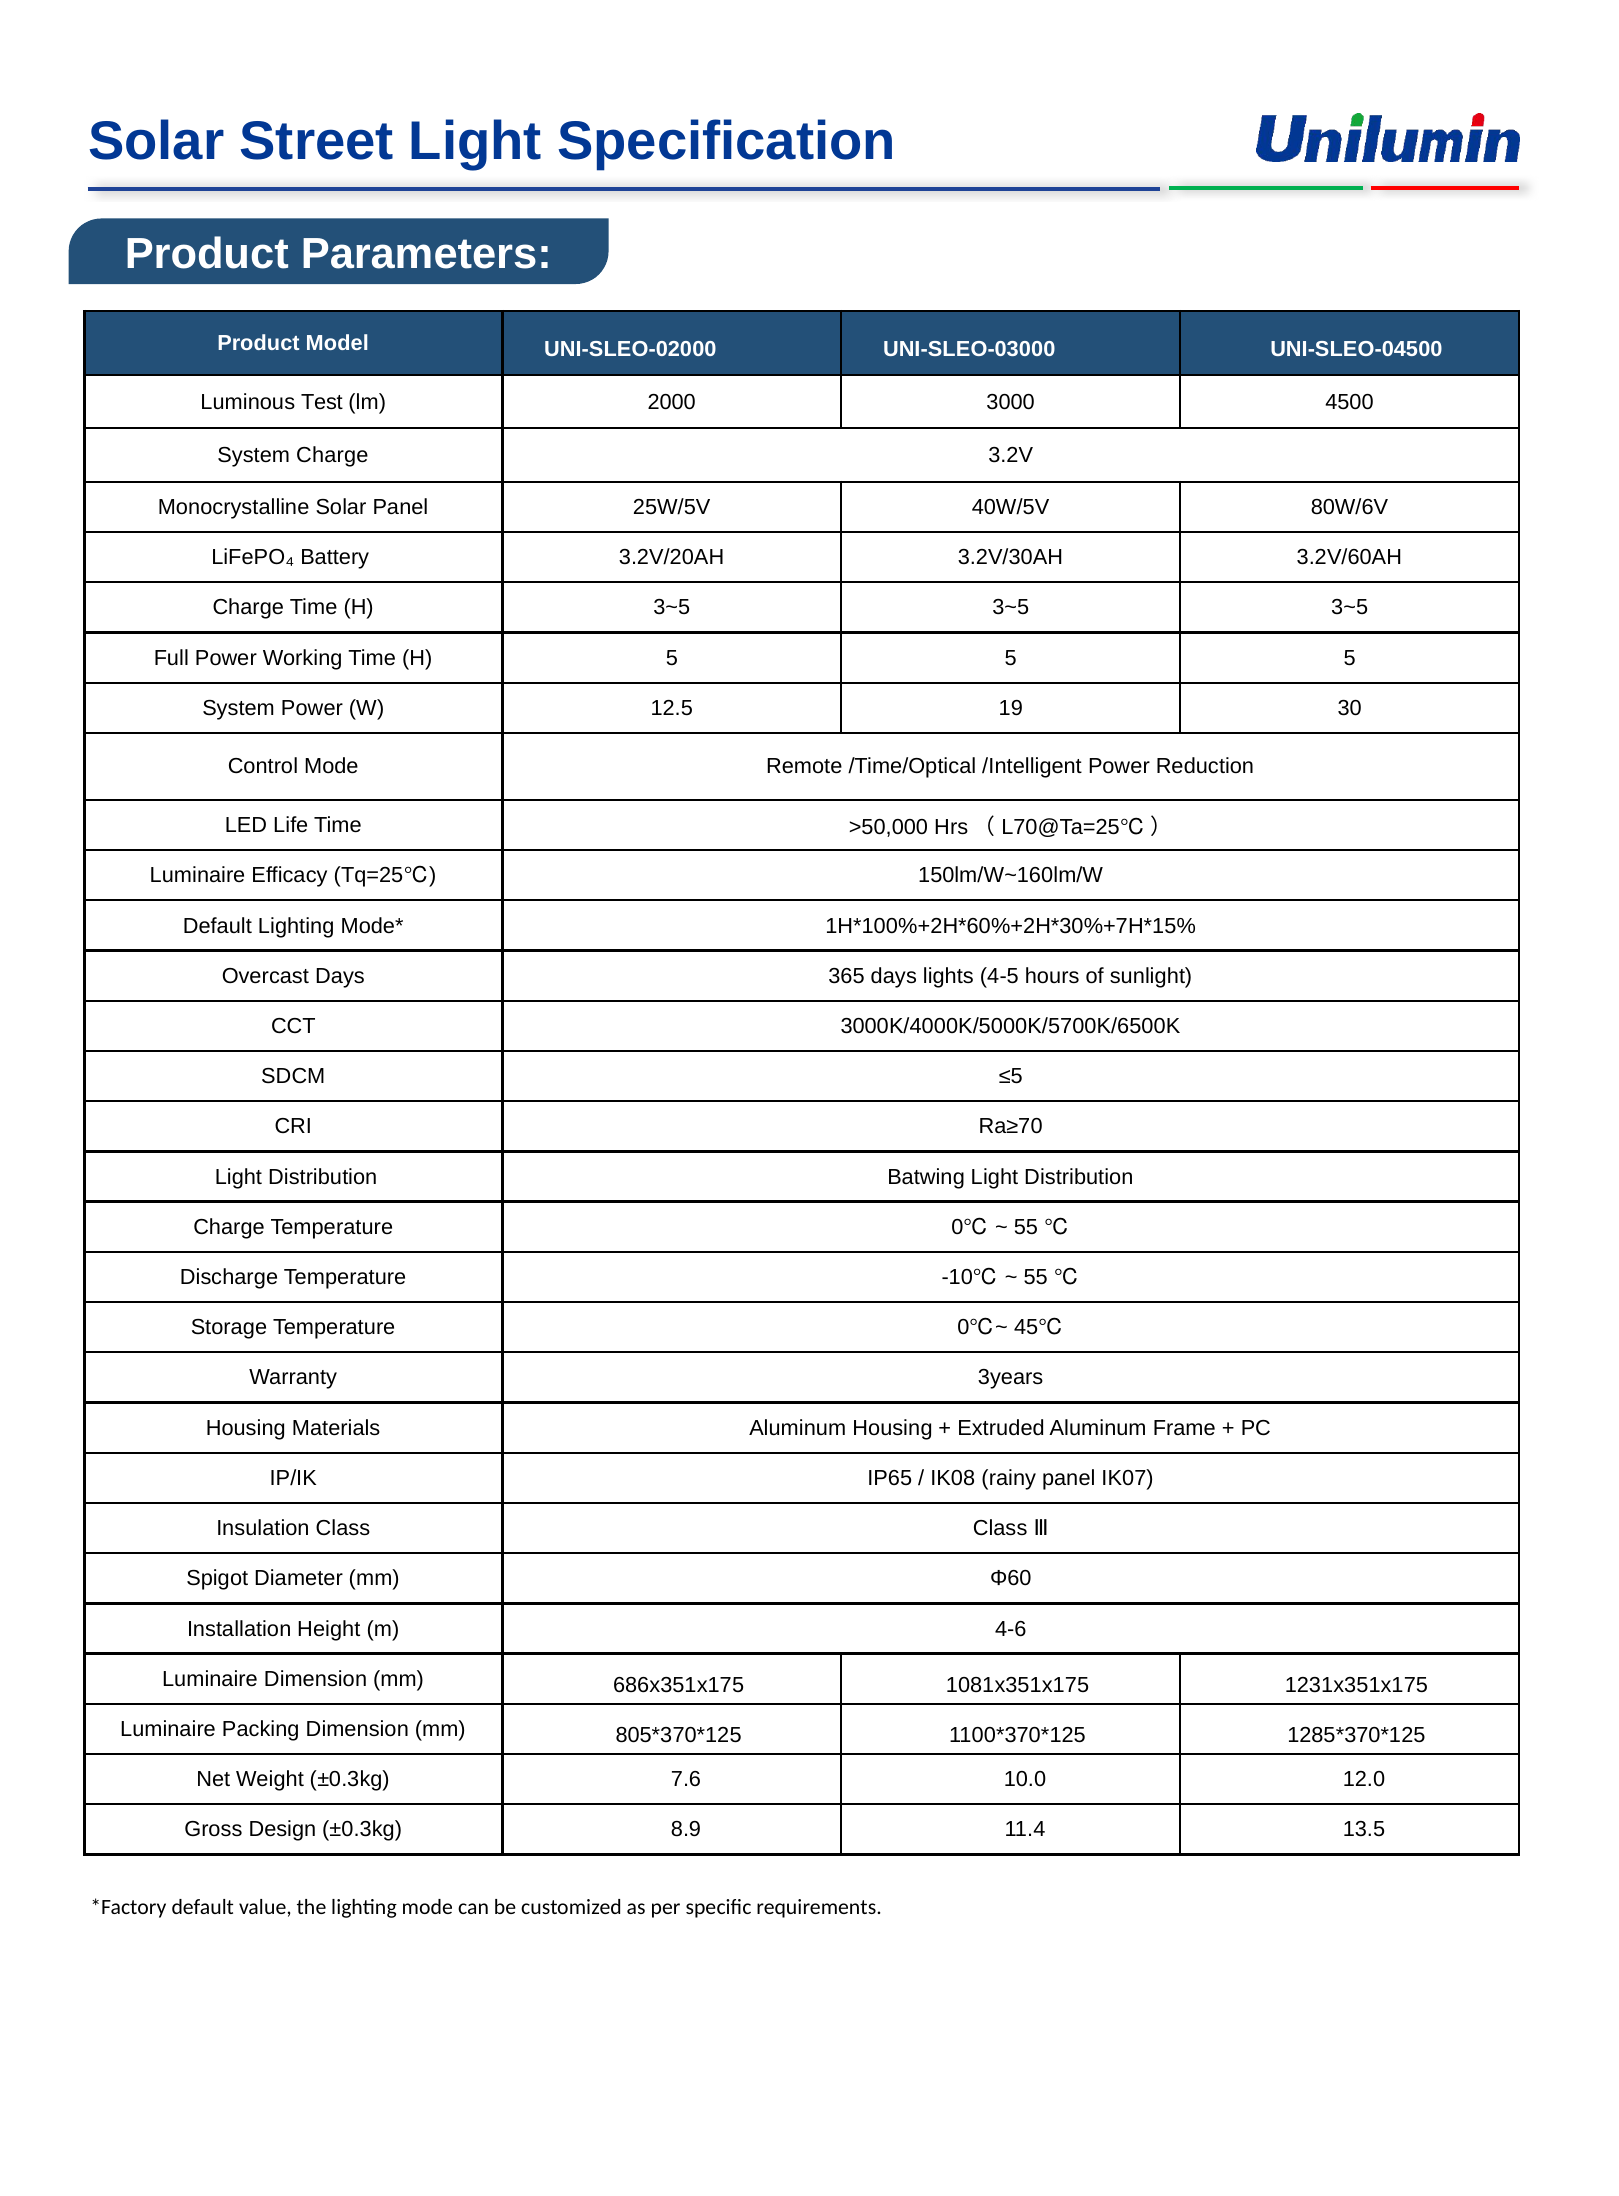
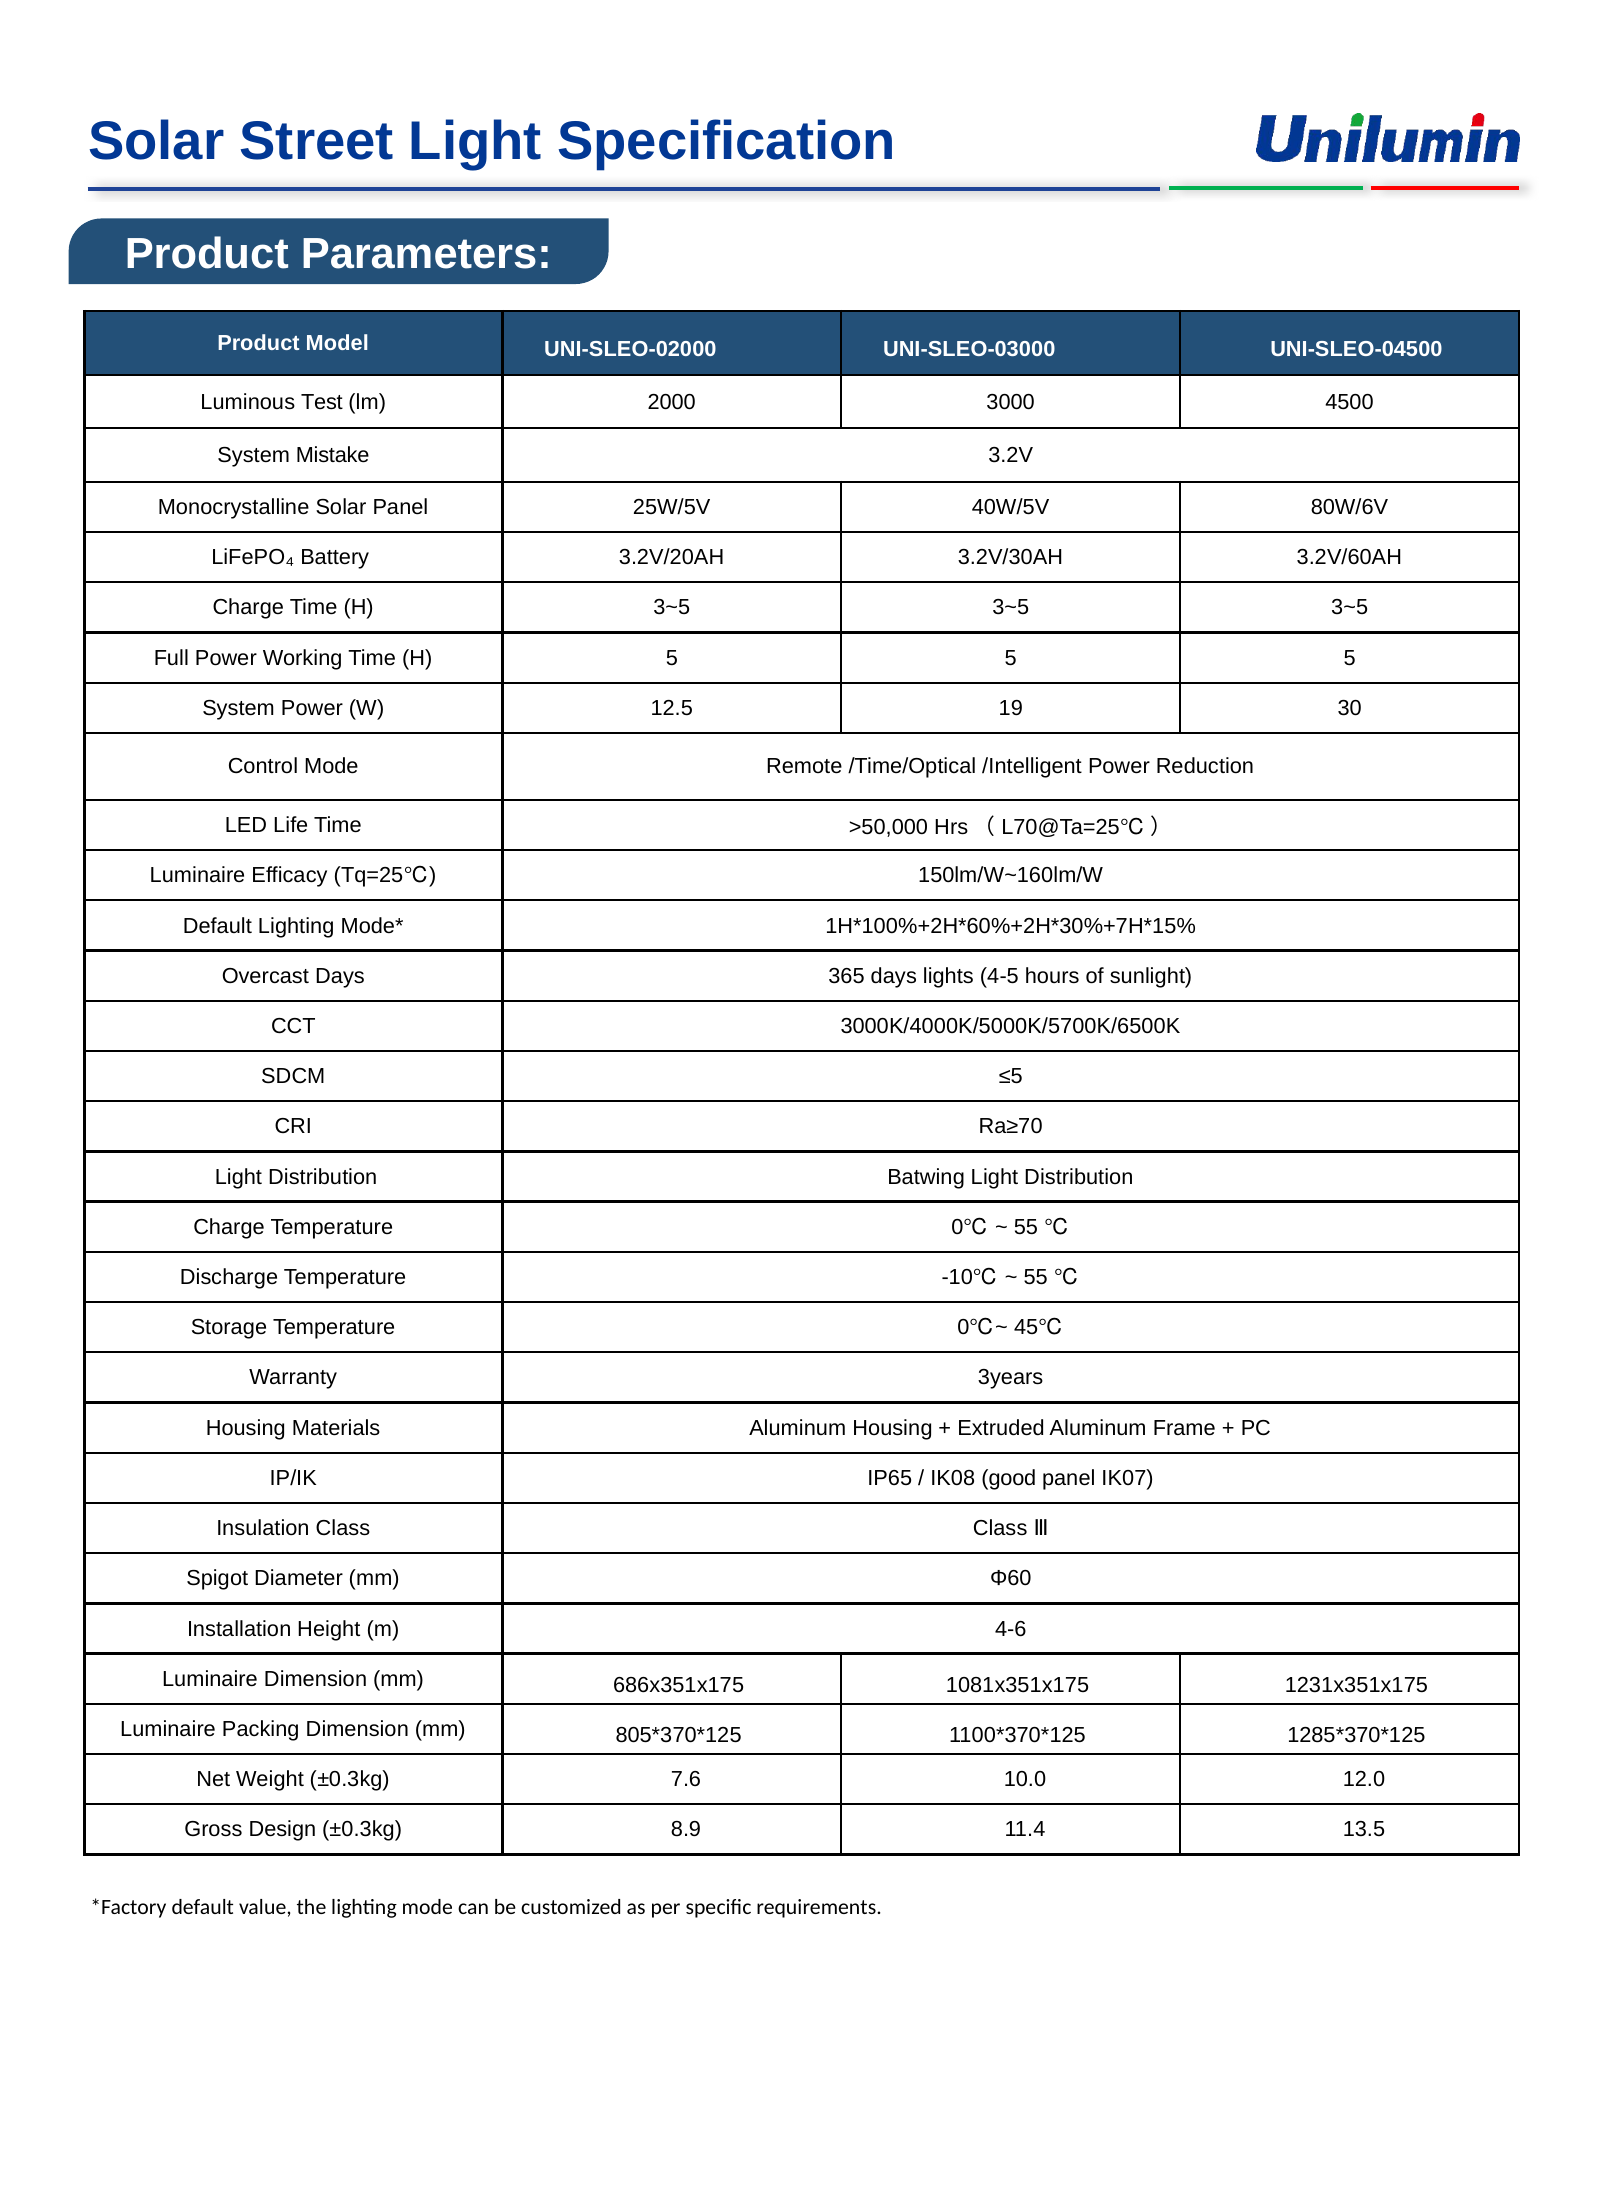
System Charge: Charge -> Mistake
rainy: rainy -> good
